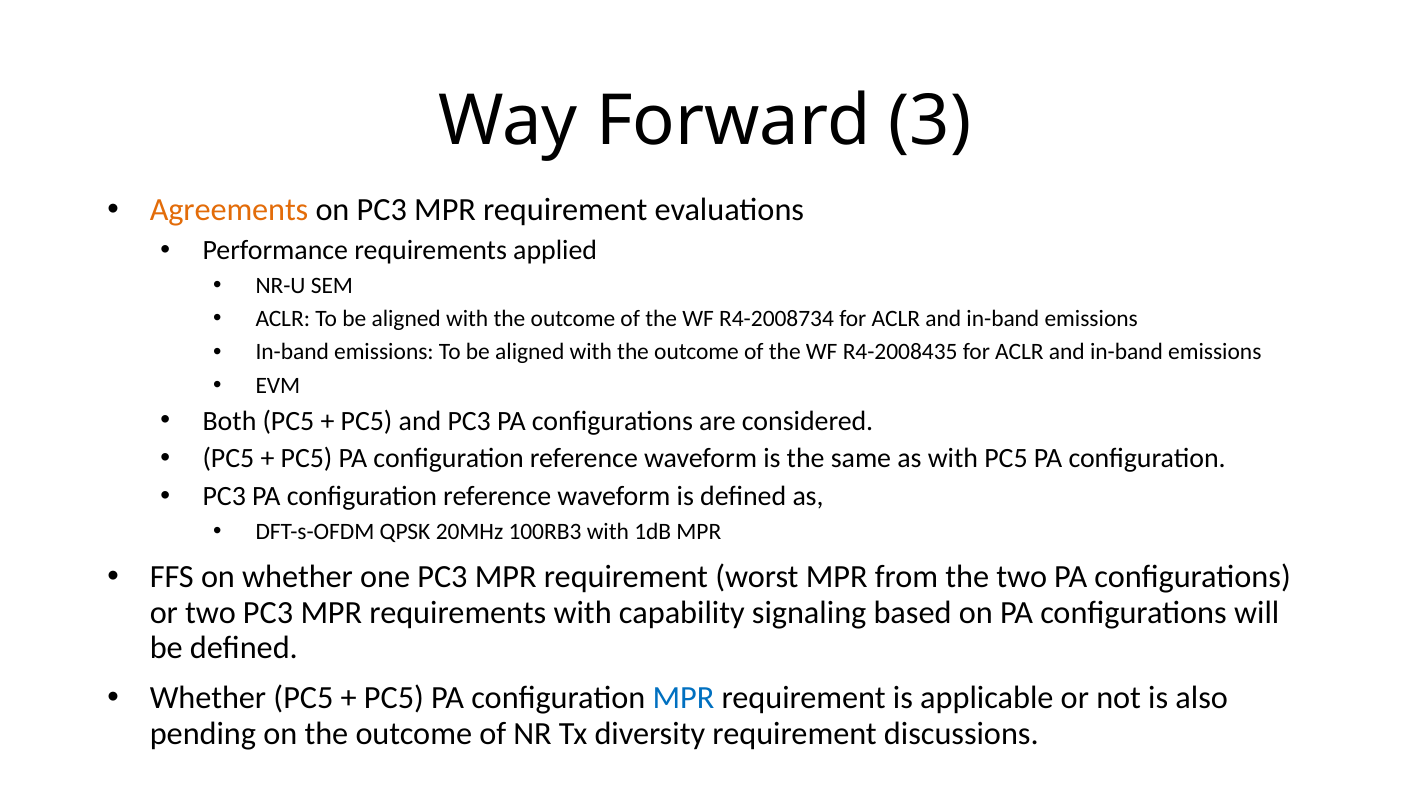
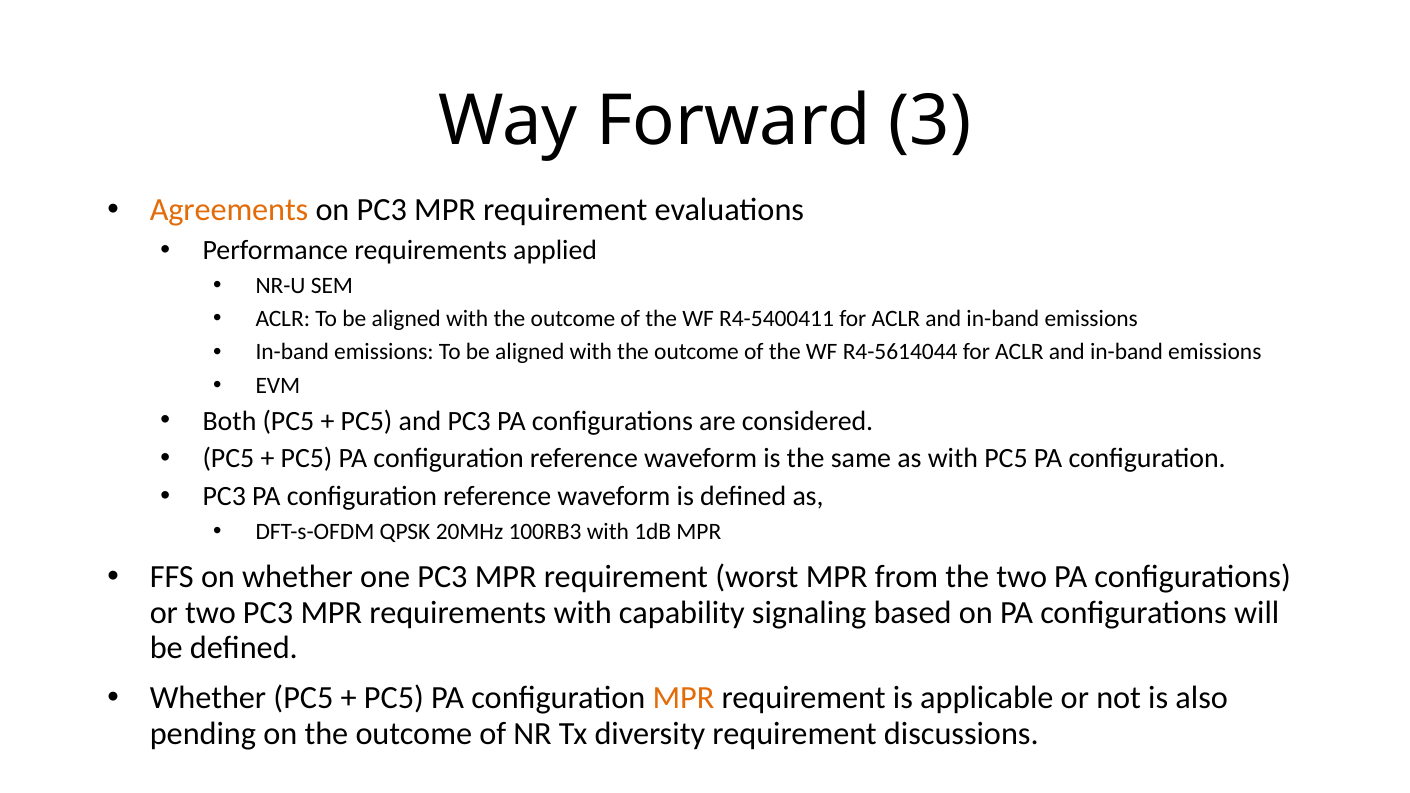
R4-2008734: R4-2008734 -> R4-5400411
R4-2008435: R4-2008435 -> R4-5614044
MPR at (683, 698) colour: blue -> orange
